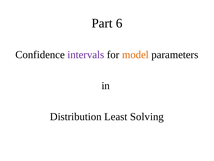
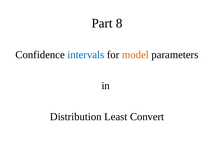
6: 6 -> 8
intervals colour: purple -> blue
Solving: Solving -> Convert
